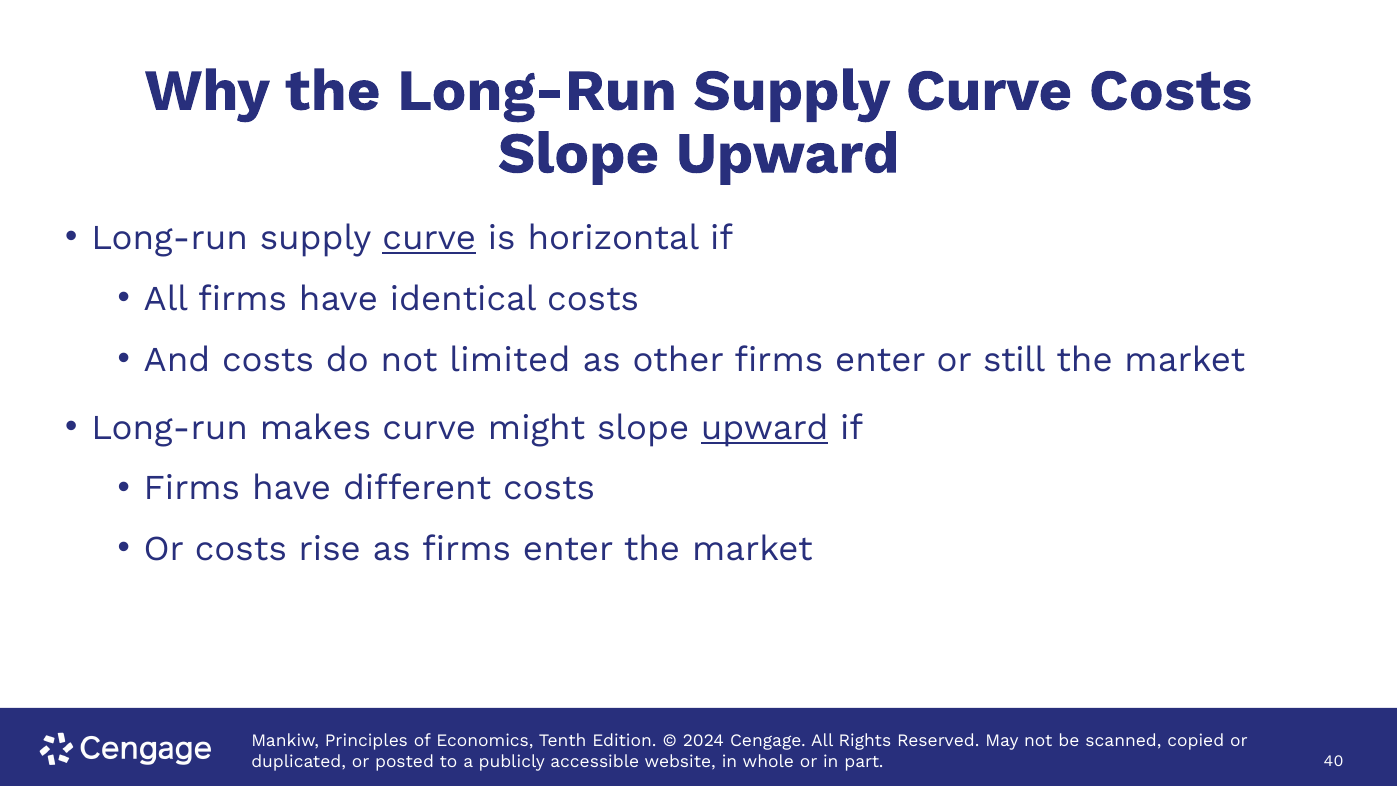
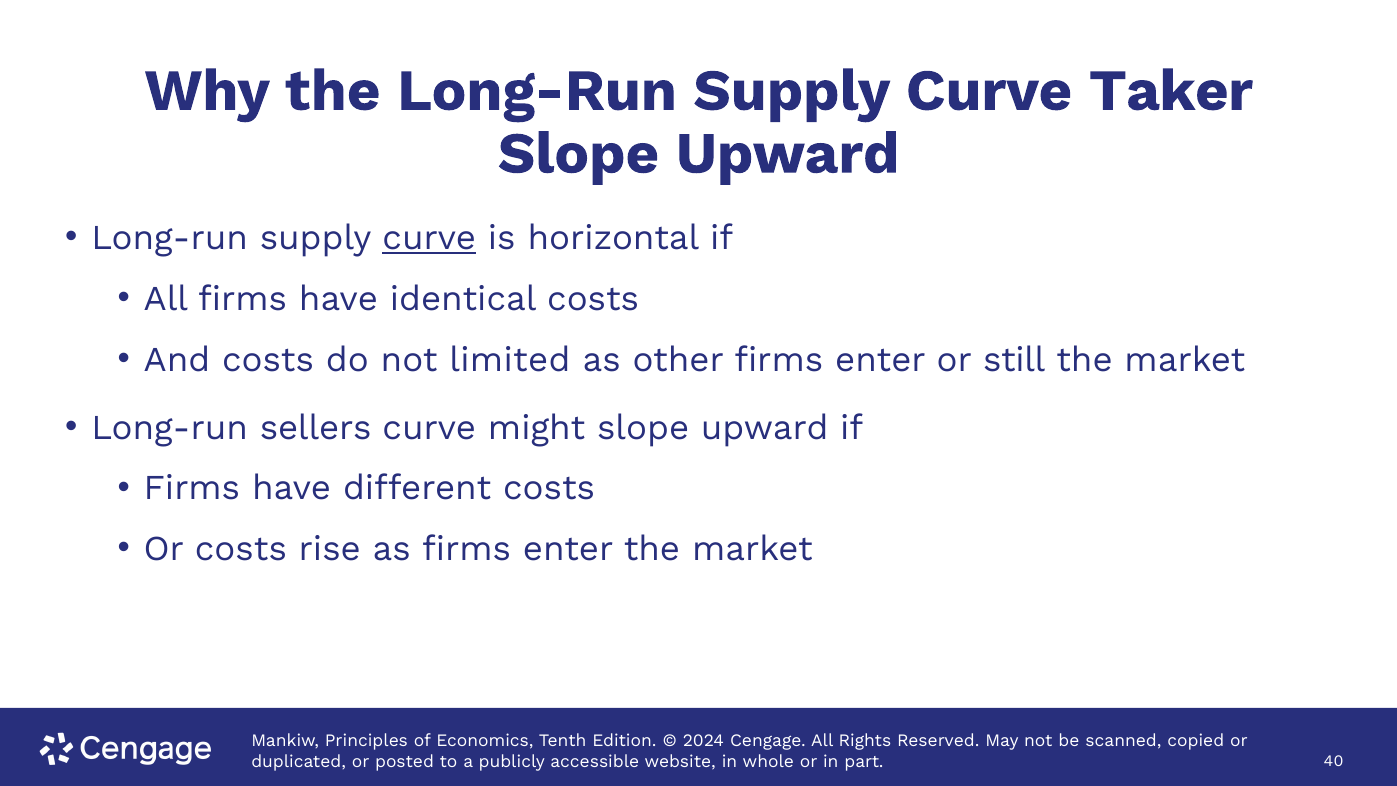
Curve Costs: Costs -> Taker
makes: makes -> sellers
upward at (765, 428) underline: present -> none
